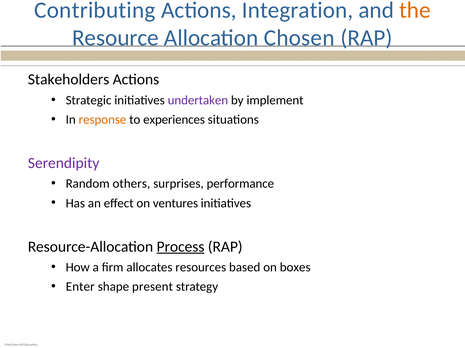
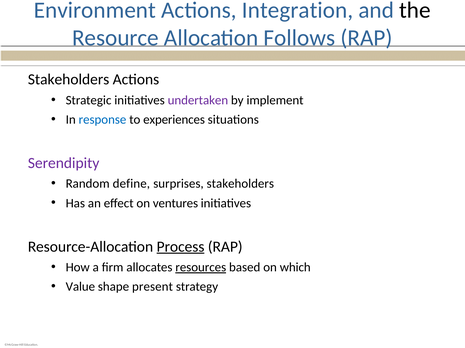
Contributing: Contributing -> Environment
the colour: orange -> black
Chosen: Chosen -> Follows
response colour: orange -> blue
others: others -> define
surprises performance: performance -> stakeholders
resources underline: none -> present
boxes: boxes -> which
Enter: Enter -> Value
